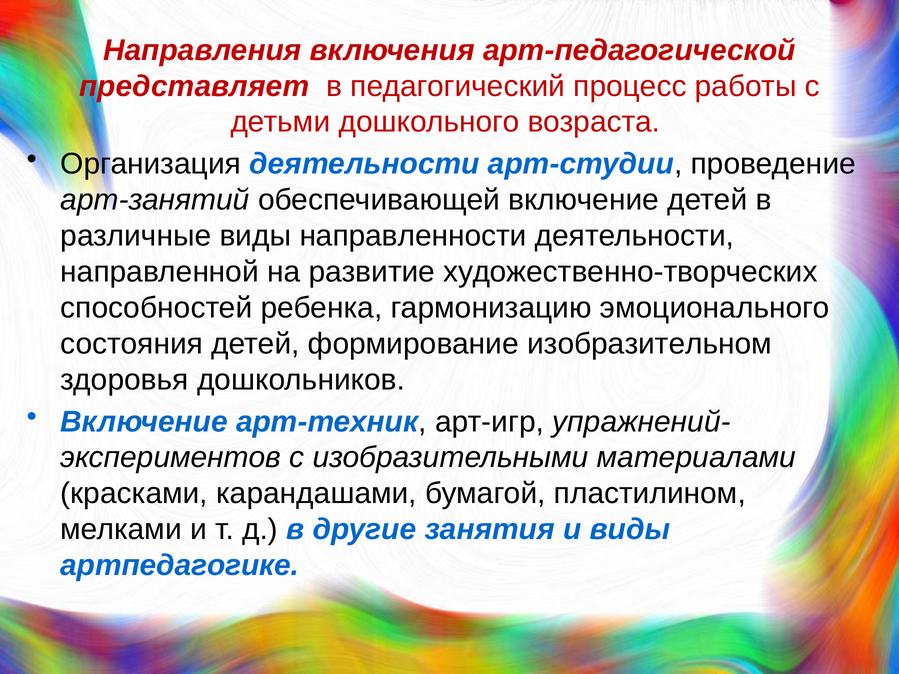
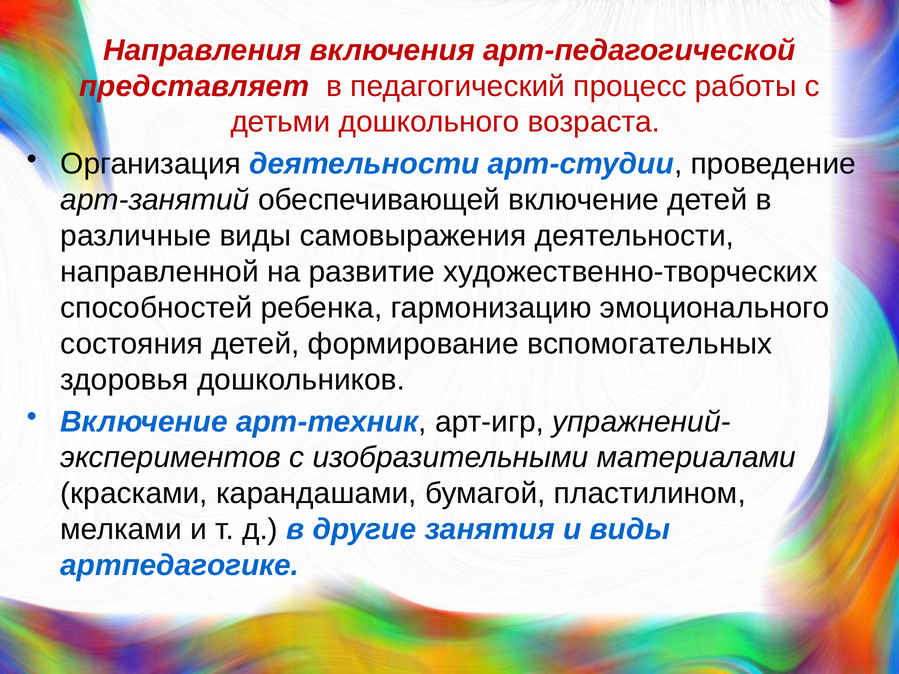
направленности: направленности -> самовыражения
изобразительном: изобразительном -> вспомогательных
